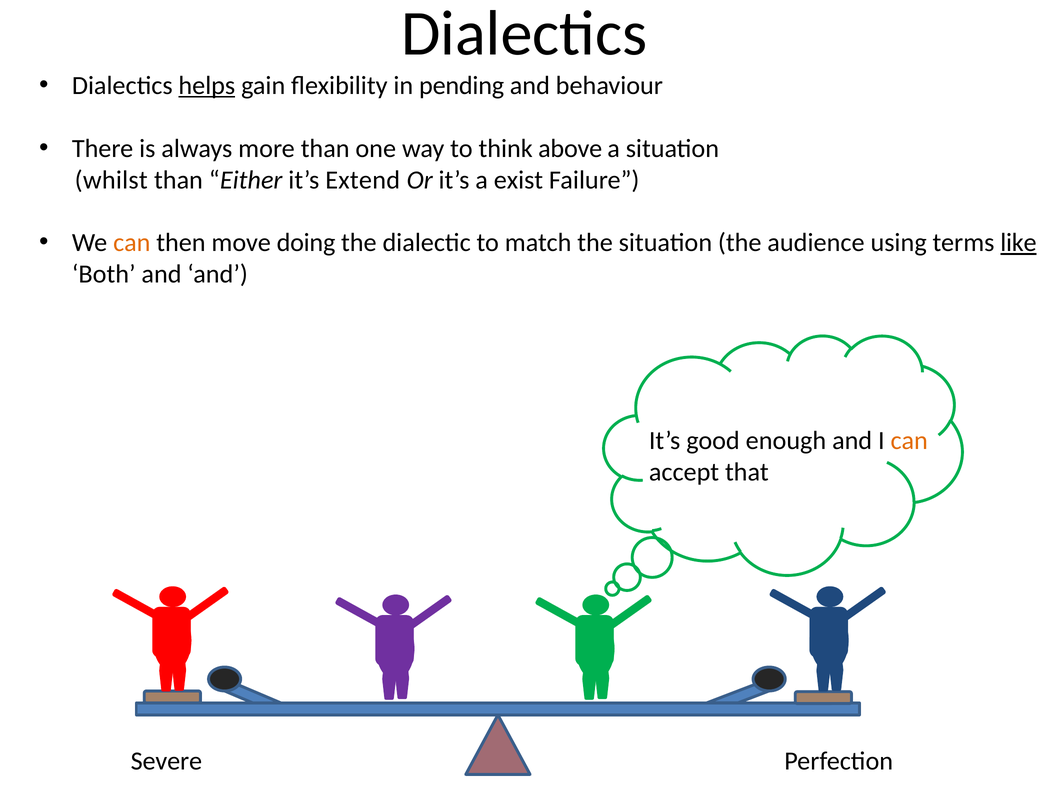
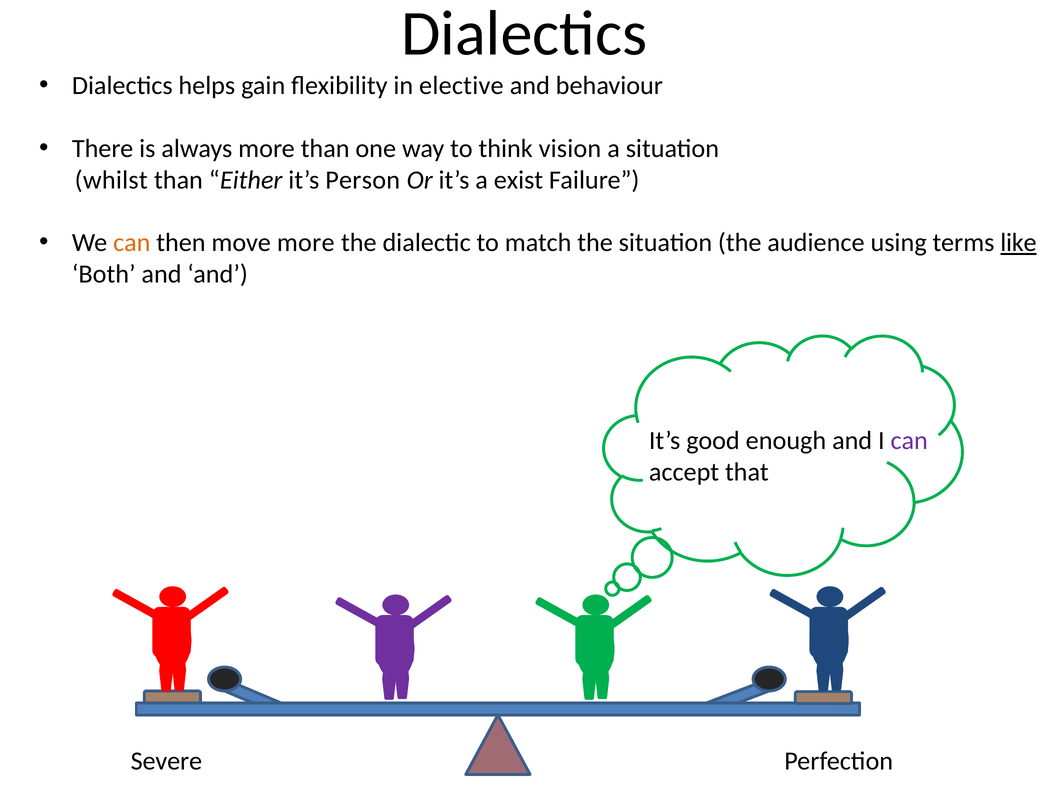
helps underline: present -> none
pending: pending -> elective
above: above -> vision
Extend: Extend -> Person
move doing: doing -> more
can at (909, 441) colour: orange -> purple
